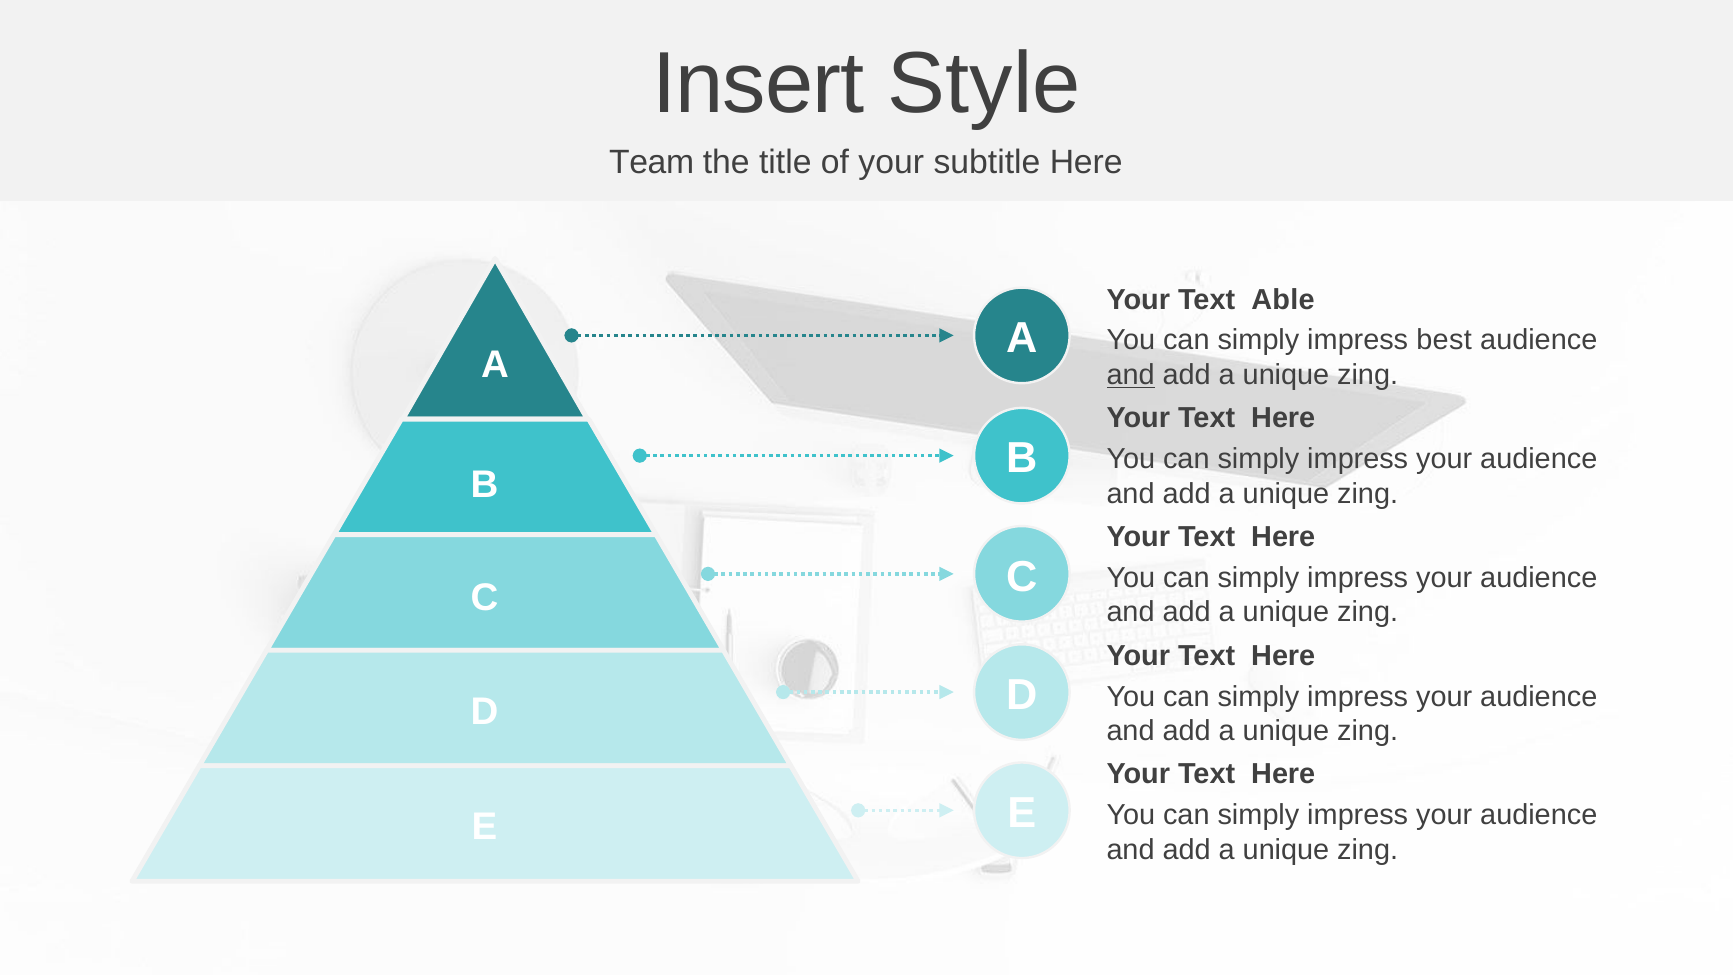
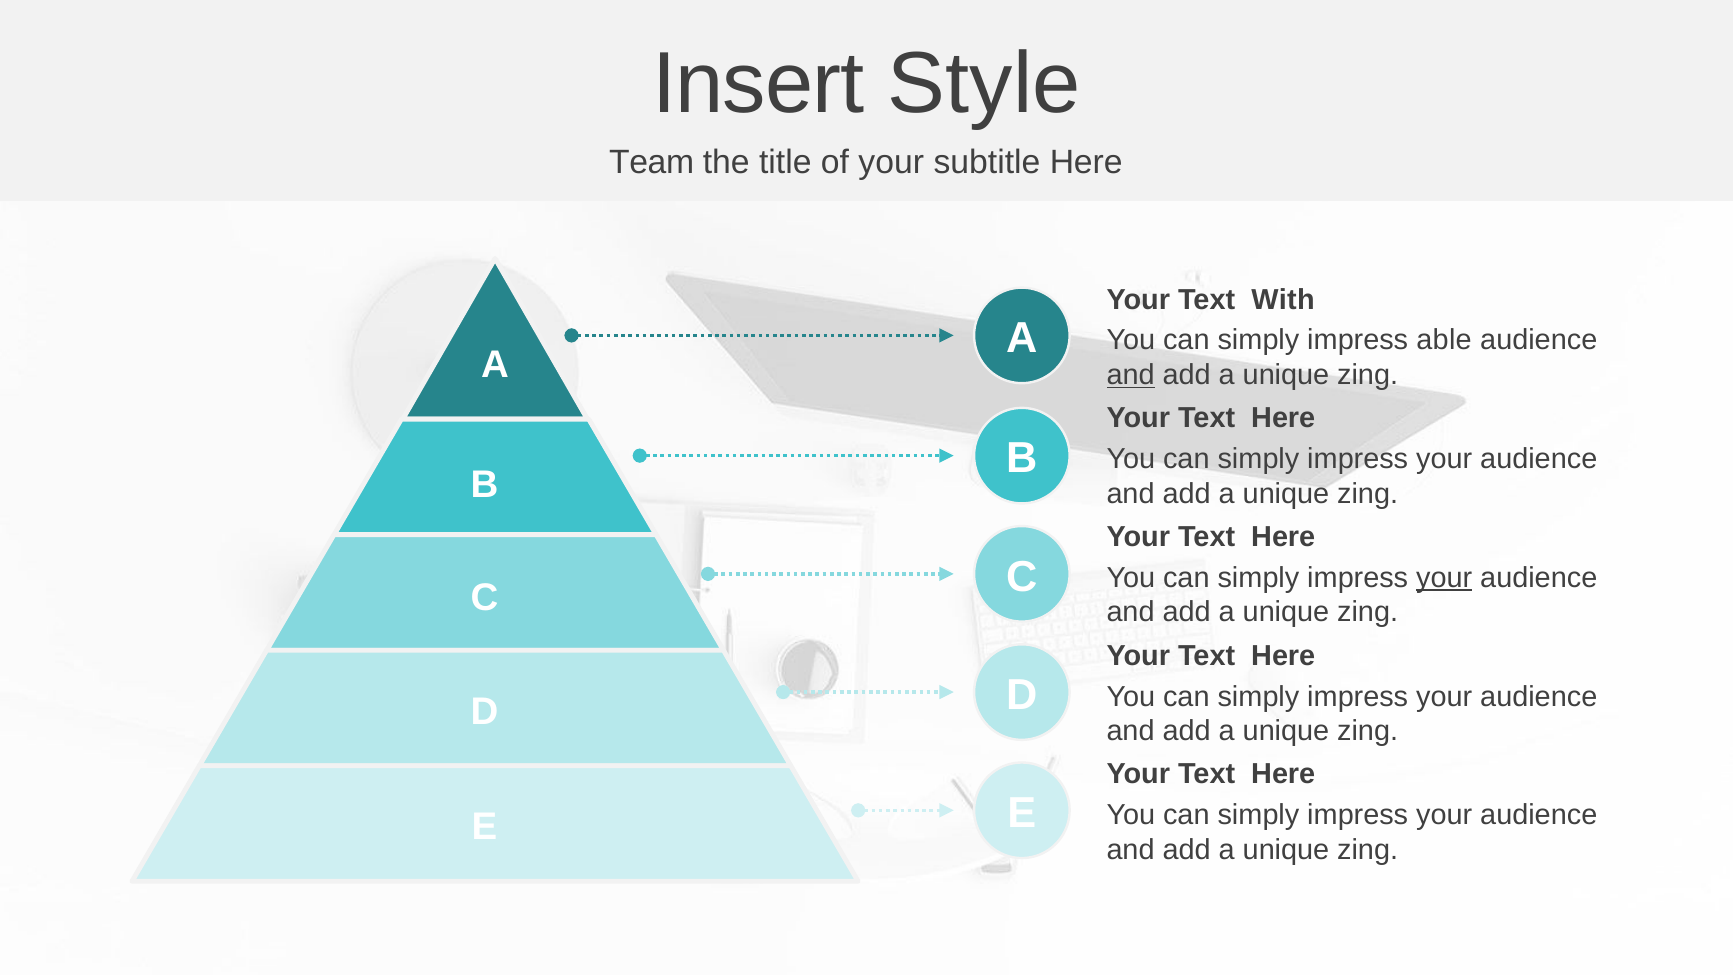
Able: Able -> With
best: best -> able
your at (1444, 578) underline: none -> present
